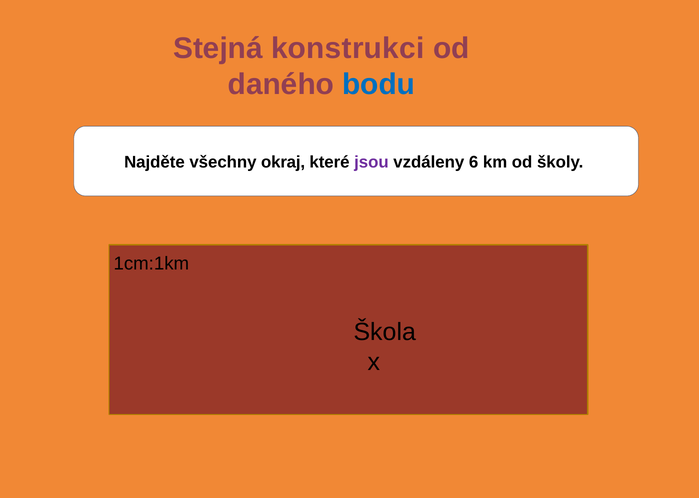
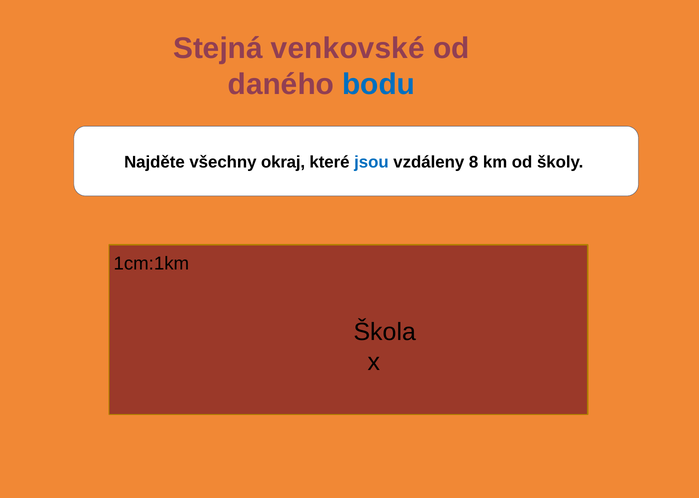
konstrukci: konstrukci -> venkovské
jsou colour: purple -> blue
6: 6 -> 8
